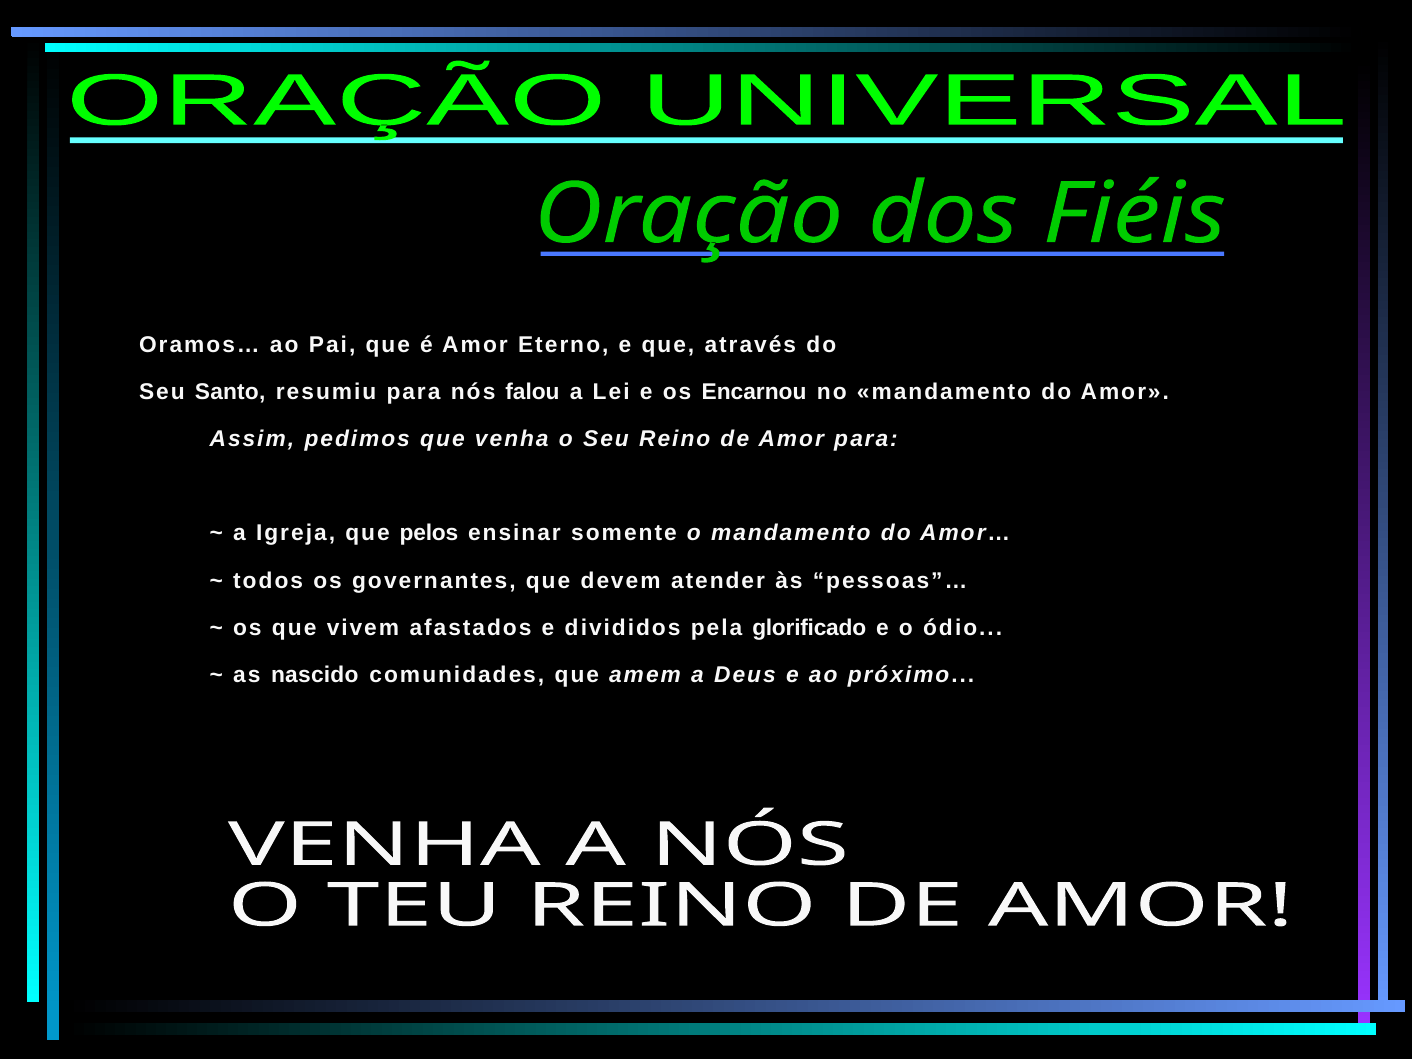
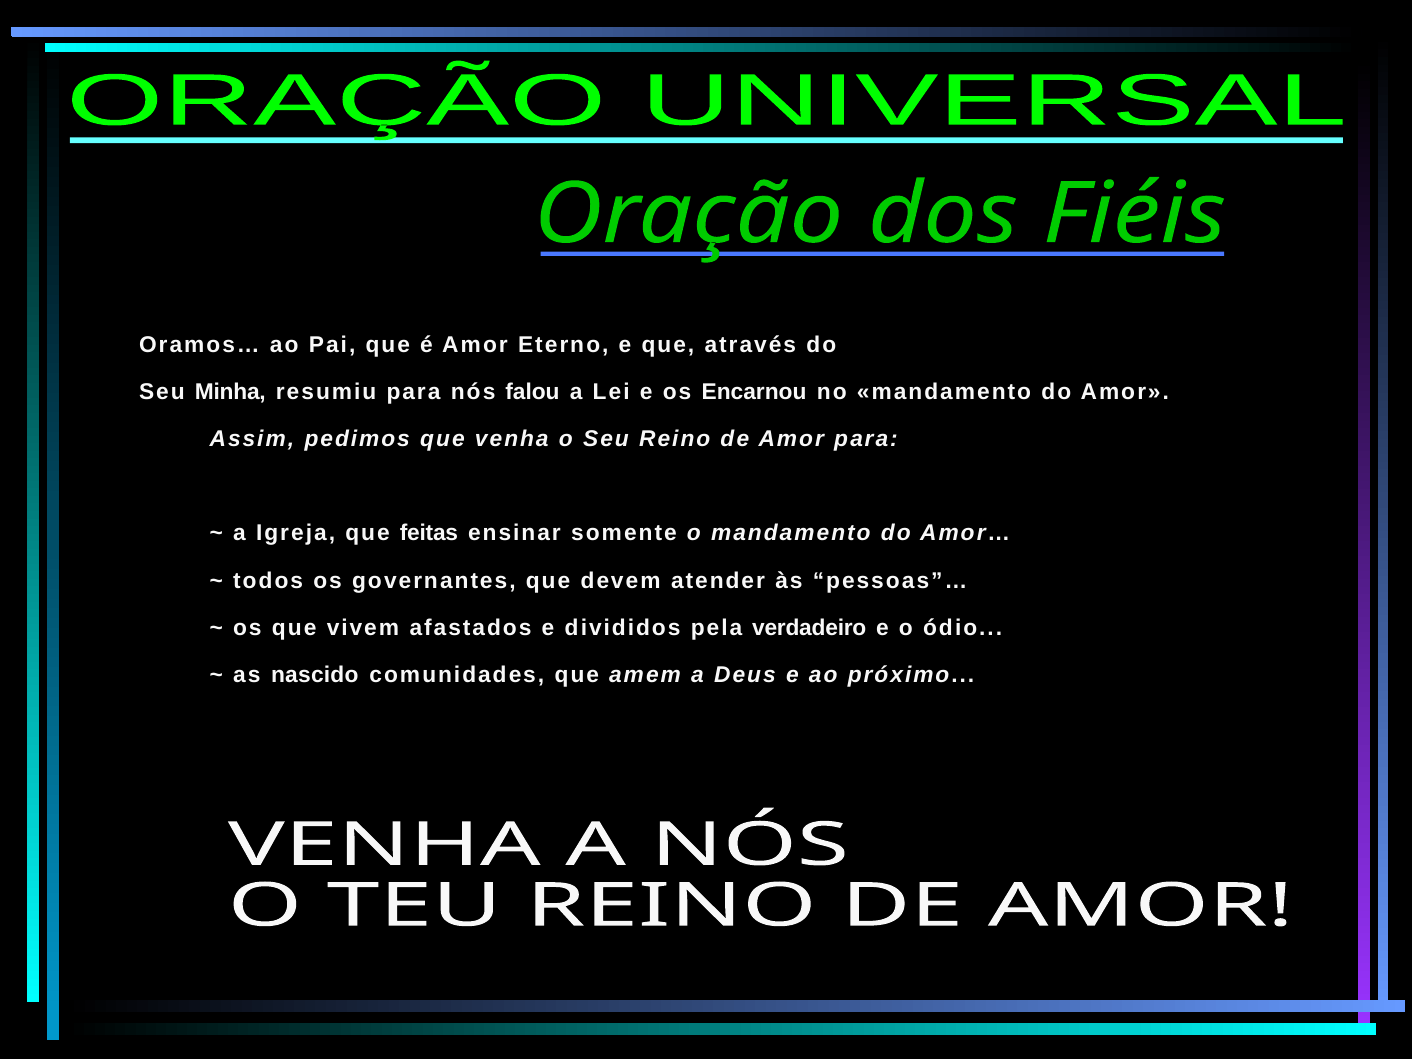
Santo: Santo -> Minha
pelos: pelos -> feitas
glorificado: glorificado -> verdadeiro
